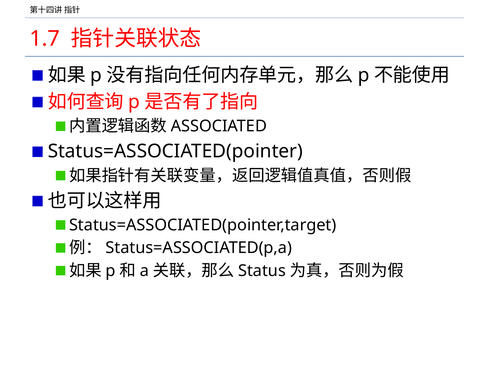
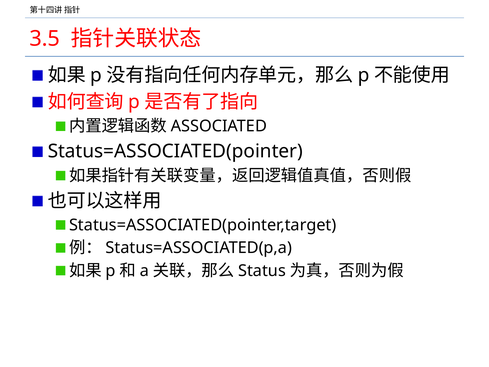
1.7: 1.7 -> 3.5
